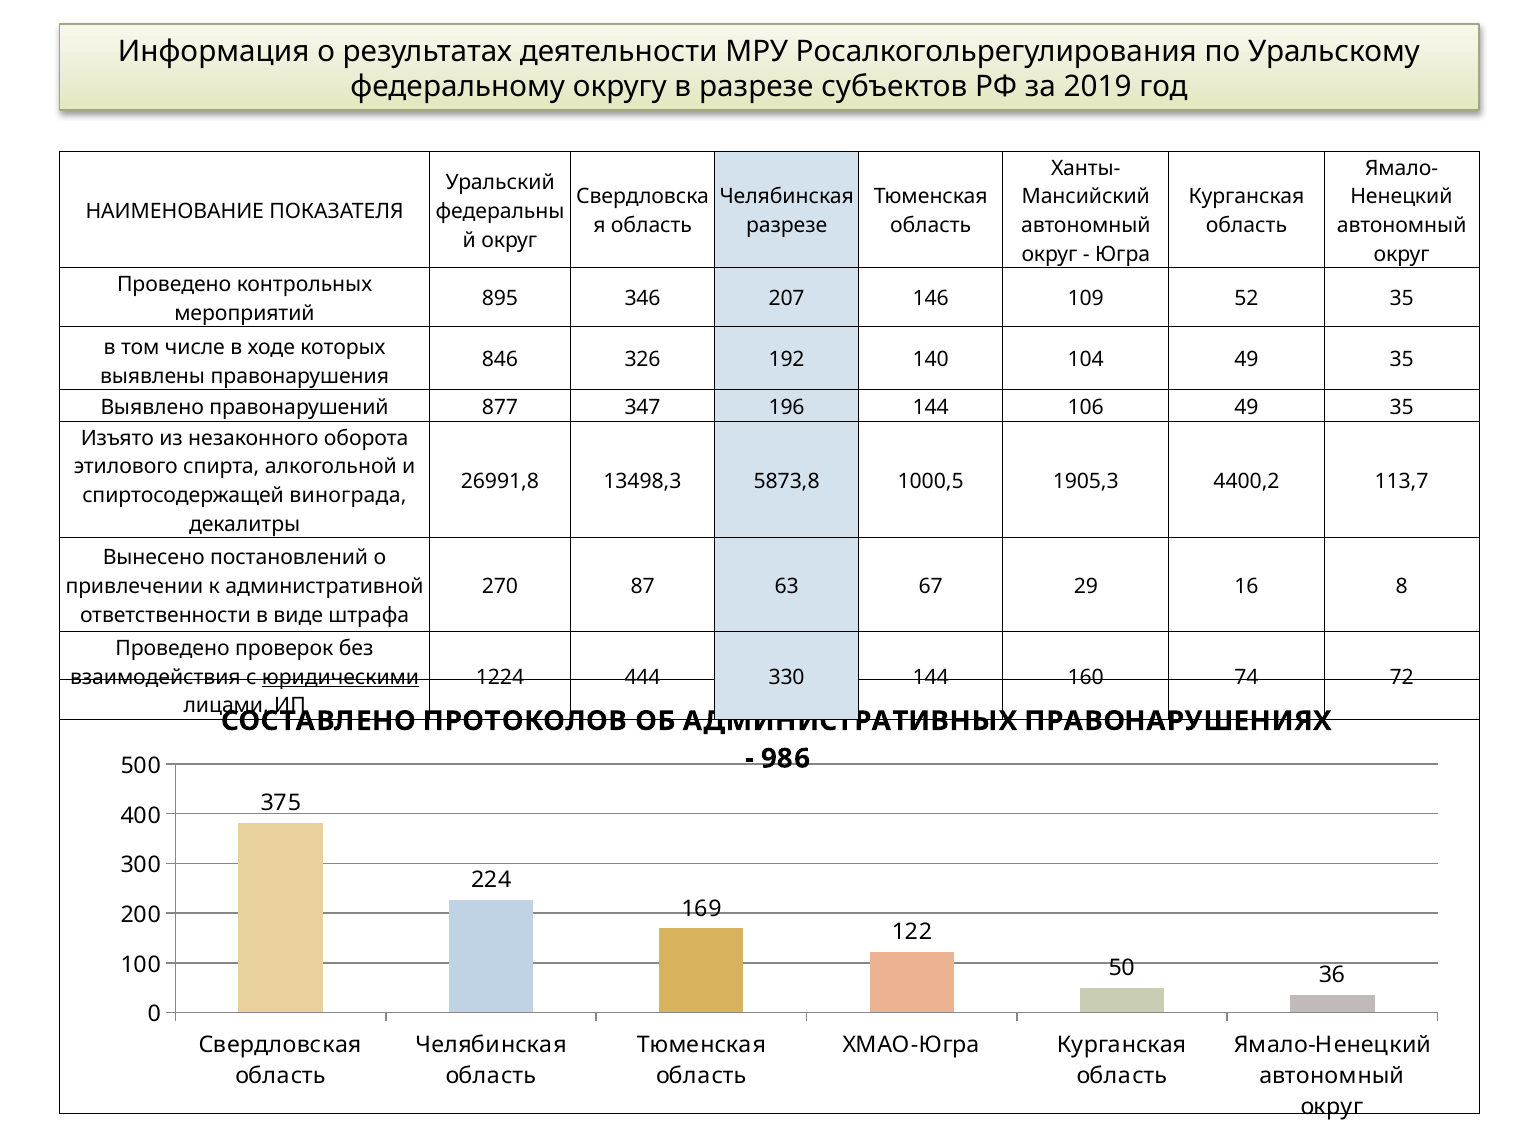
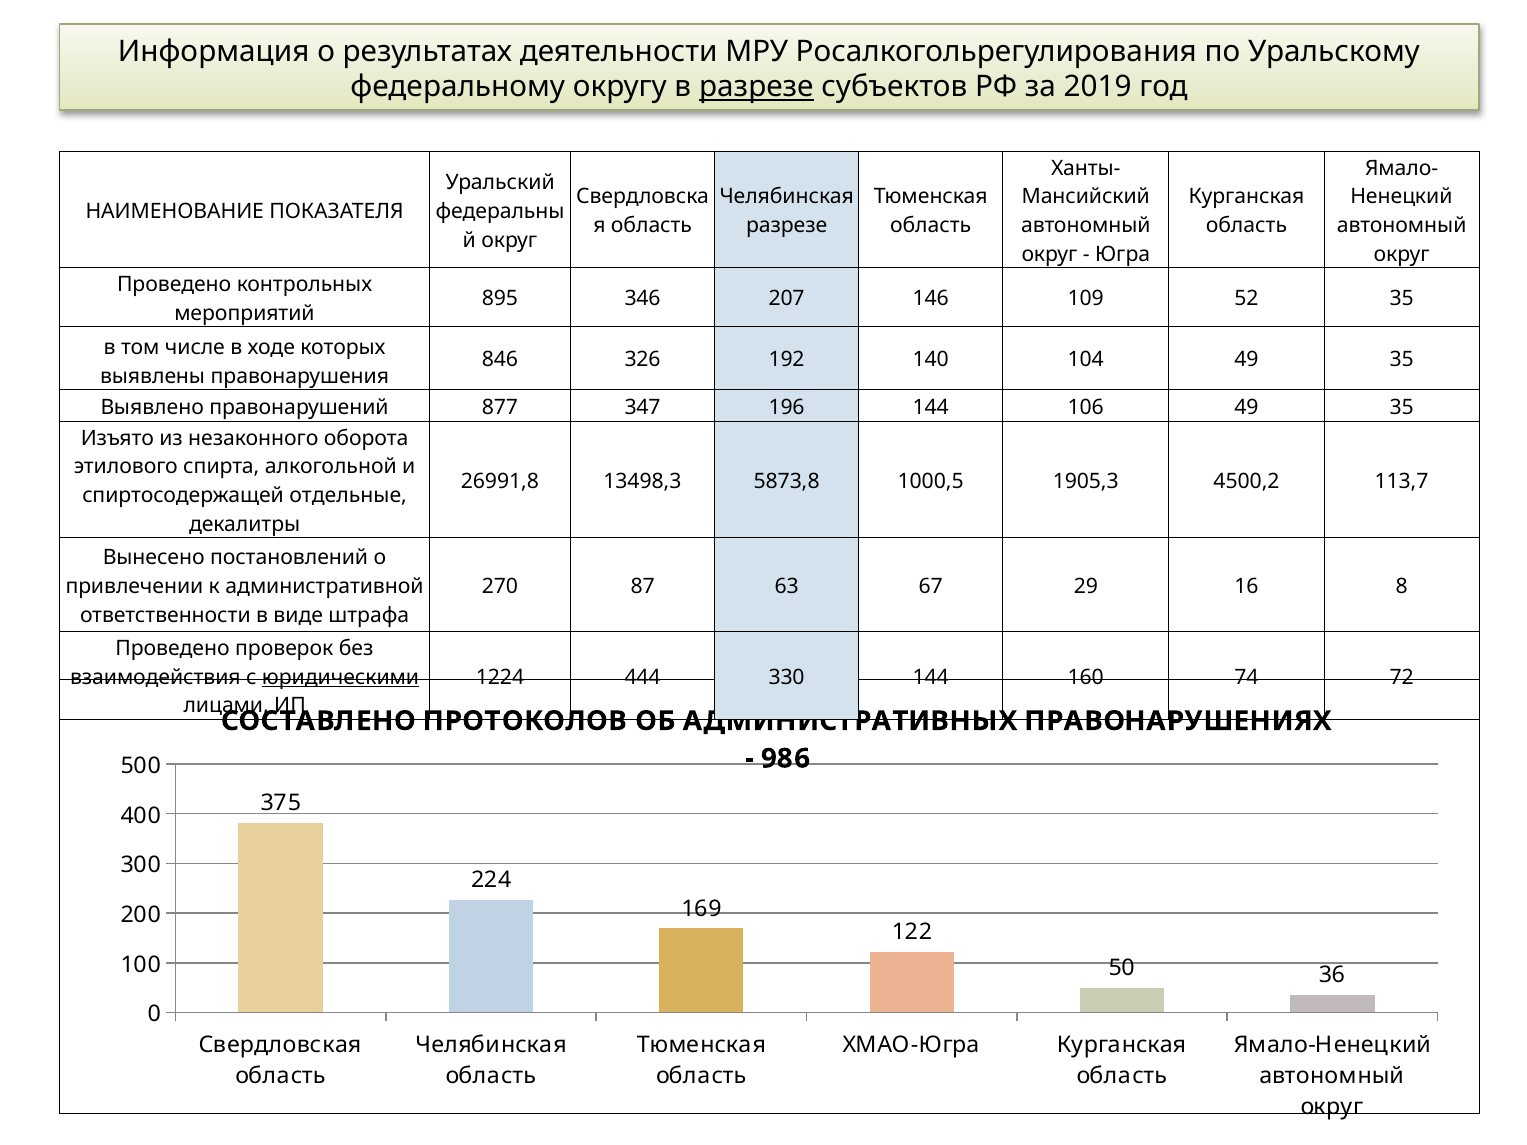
разрезе at (756, 87) underline: none -> present
4400,2: 4400,2 -> 4500,2
винограда: винограда -> отдельные
